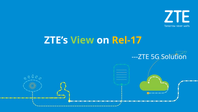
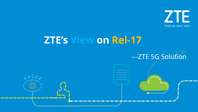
View colour: light green -> light blue
